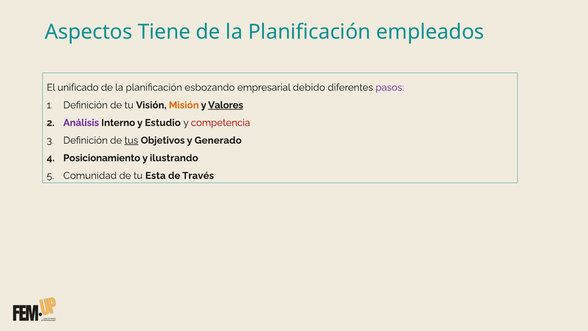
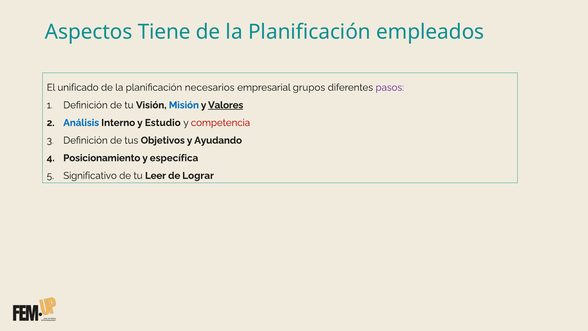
esbozando: esbozando -> necesarios
debido: debido -> grupos
Misión colour: orange -> blue
Análisis colour: purple -> blue
tus underline: present -> none
Generado: Generado -> Ayudando
ilustrando: ilustrando -> específica
Comunidad: Comunidad -> Significativo
Esta: Esta -> Leer
Través: Través -> Lograr
